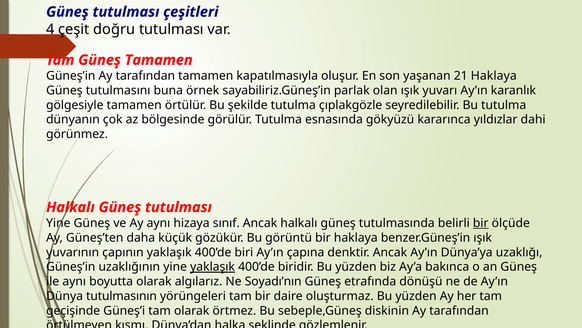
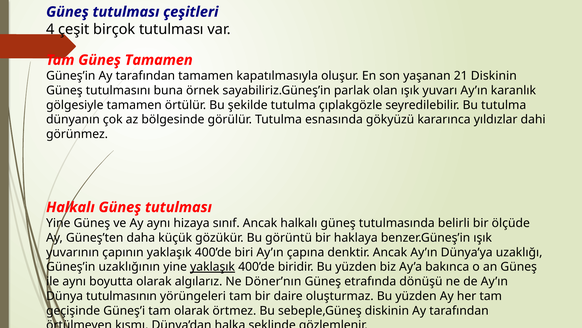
doğru: doğru -> birçok
21 Haklaya: Haklaya -> Diskinin
bir at (481, 223) underline: present -> none
Soyadı’nın: Soyadı’nın -> Döner’nın
